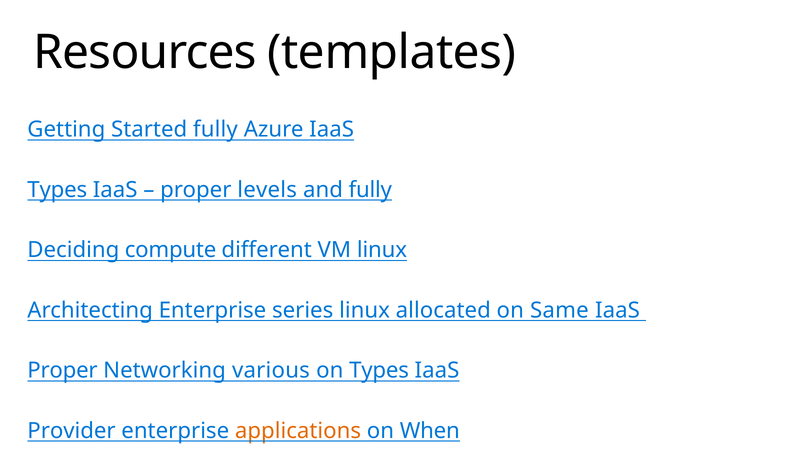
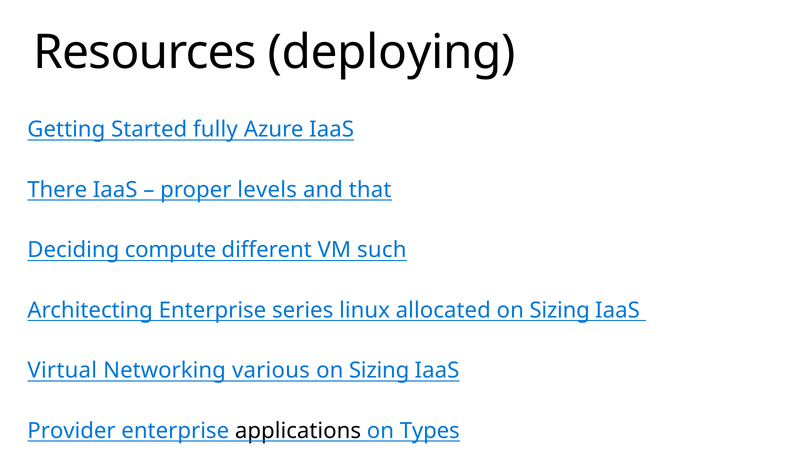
templates: templates -> deploying
Types at (57, 190): Types -> There
and fully: fully -> that
VM linux: linux -> such
Same at (559, 310): Same -> Sizing
Proper at (62, 371): Proper -> Virtual
Types at (379, 371): Types -> Sizing
applications colour: orange -> black
When: When -> Types
